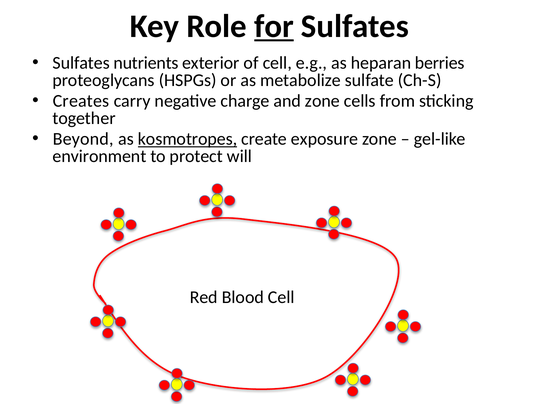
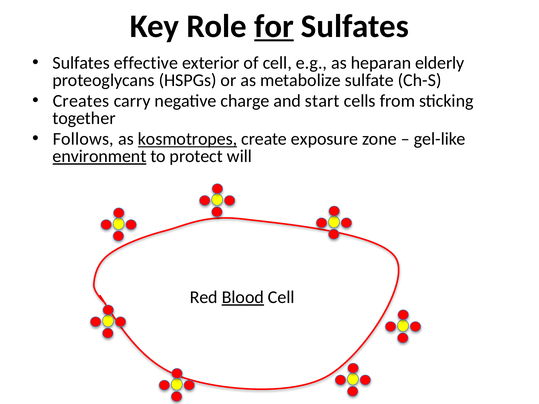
nutrients: nutrients -> effective
berries: berries -> elderly
and zone: zone -> start
Beyond: Beyond -> Follows
environment underline: none -> present
Blood underline: none -> present
